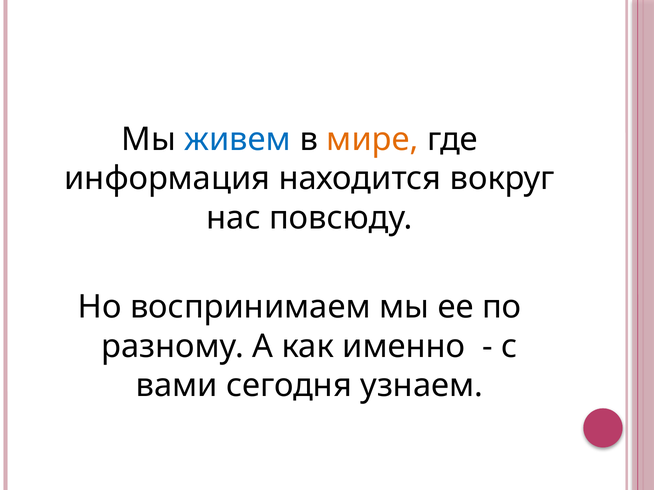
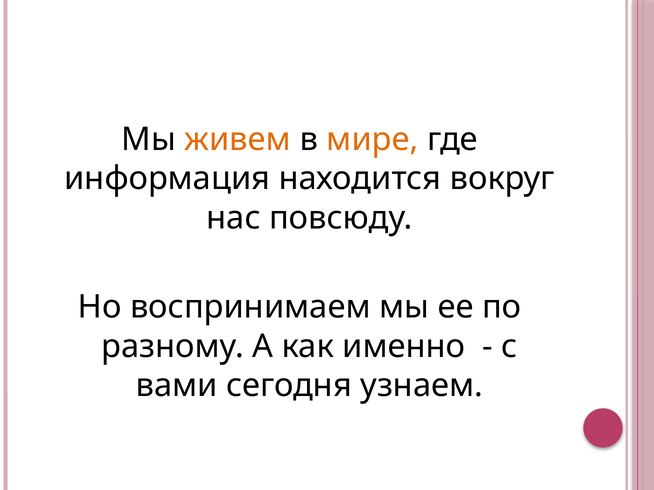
живем colour: blue -> orange
